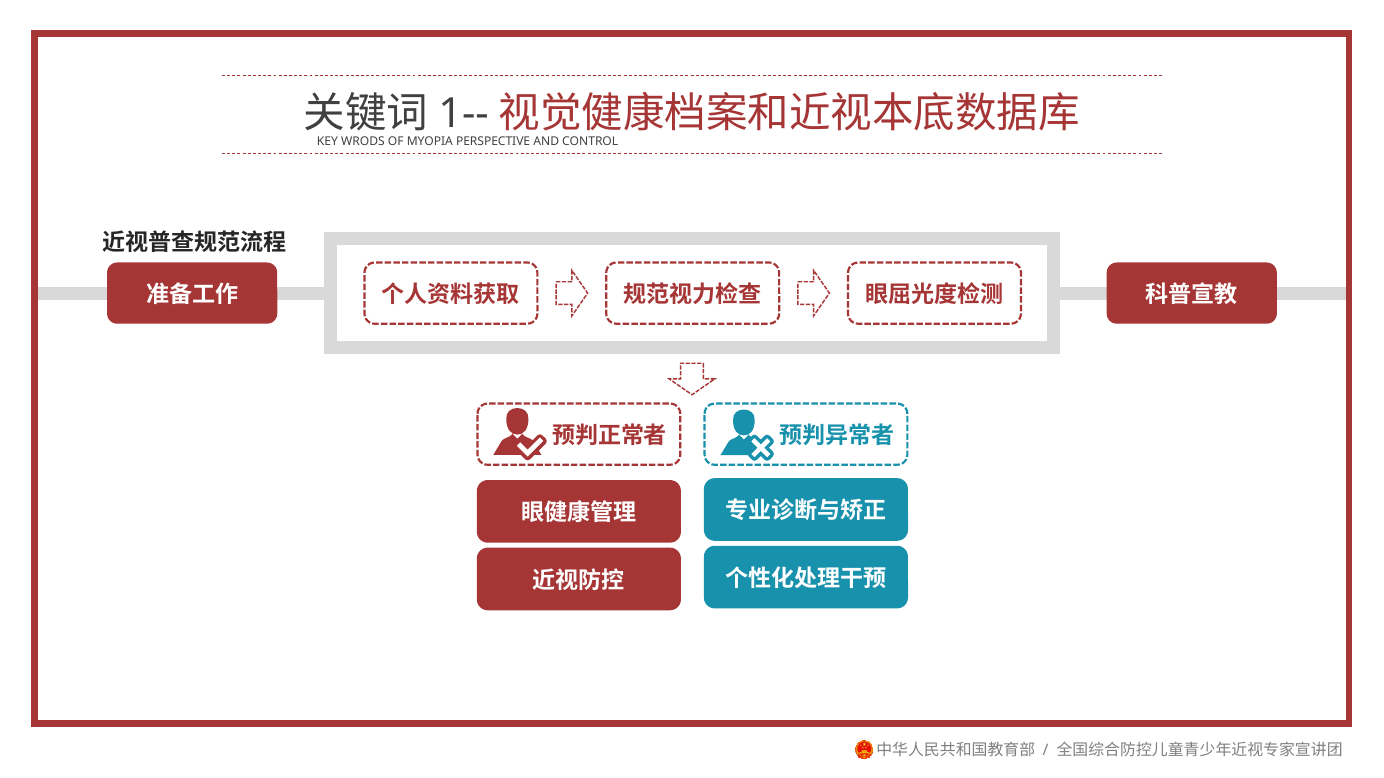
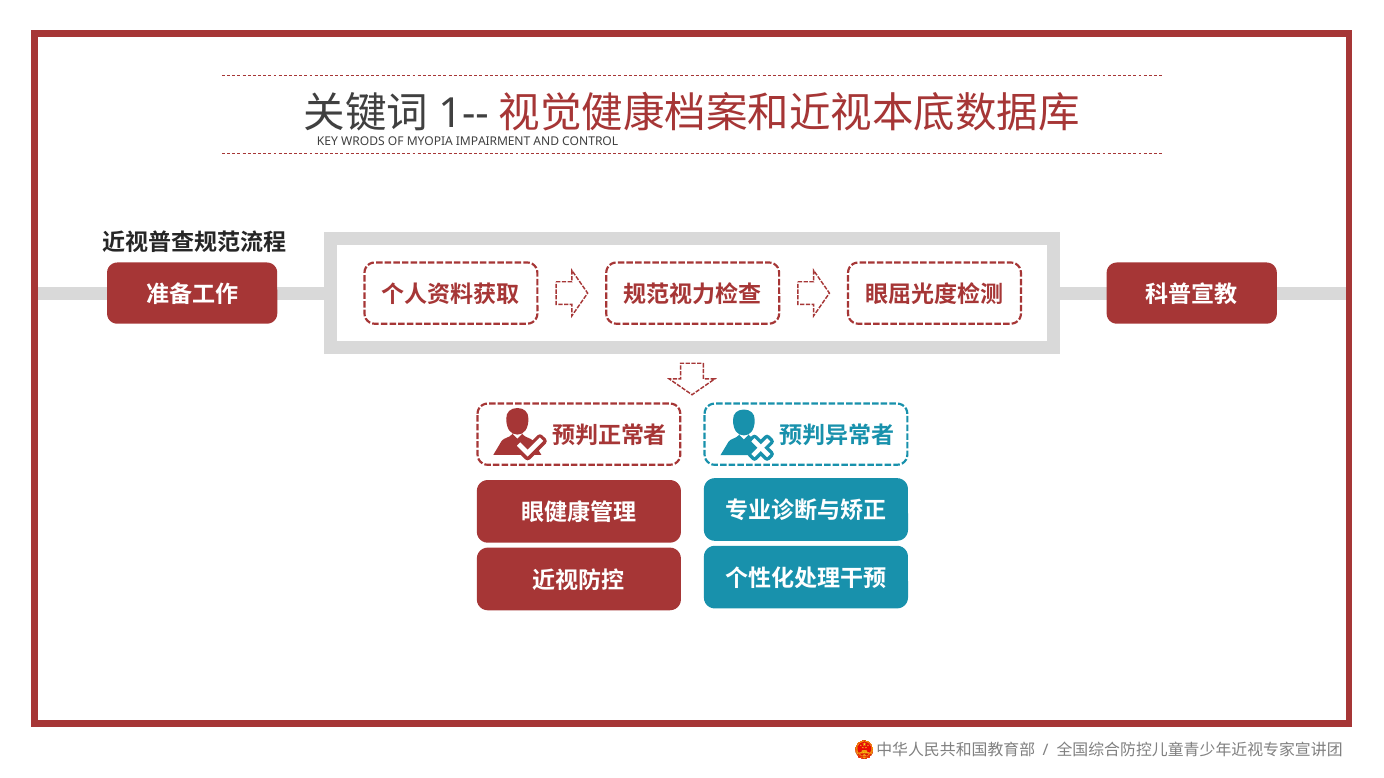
PERSPECTIVE: PERSPECTIVE -> IMPAIRMENT
